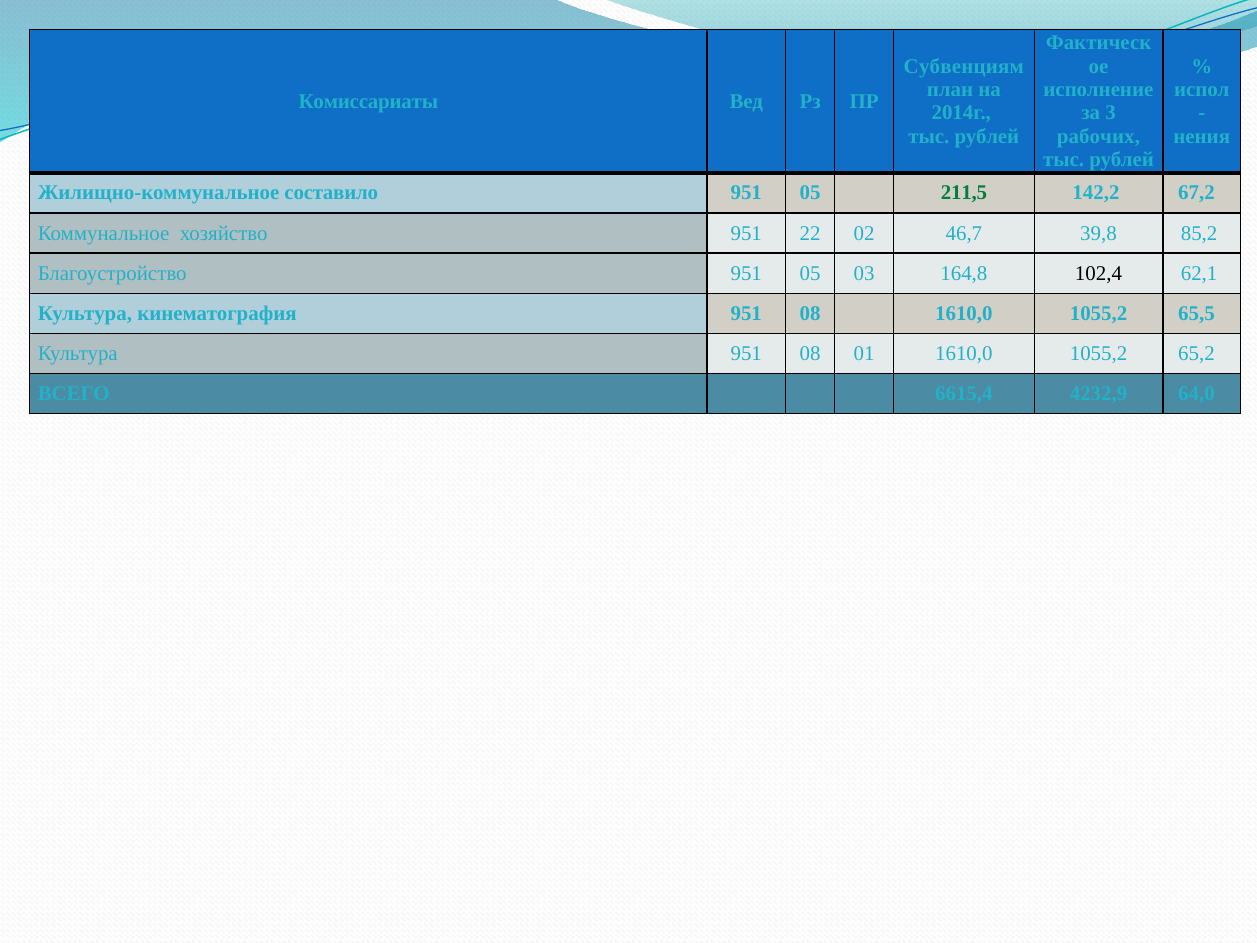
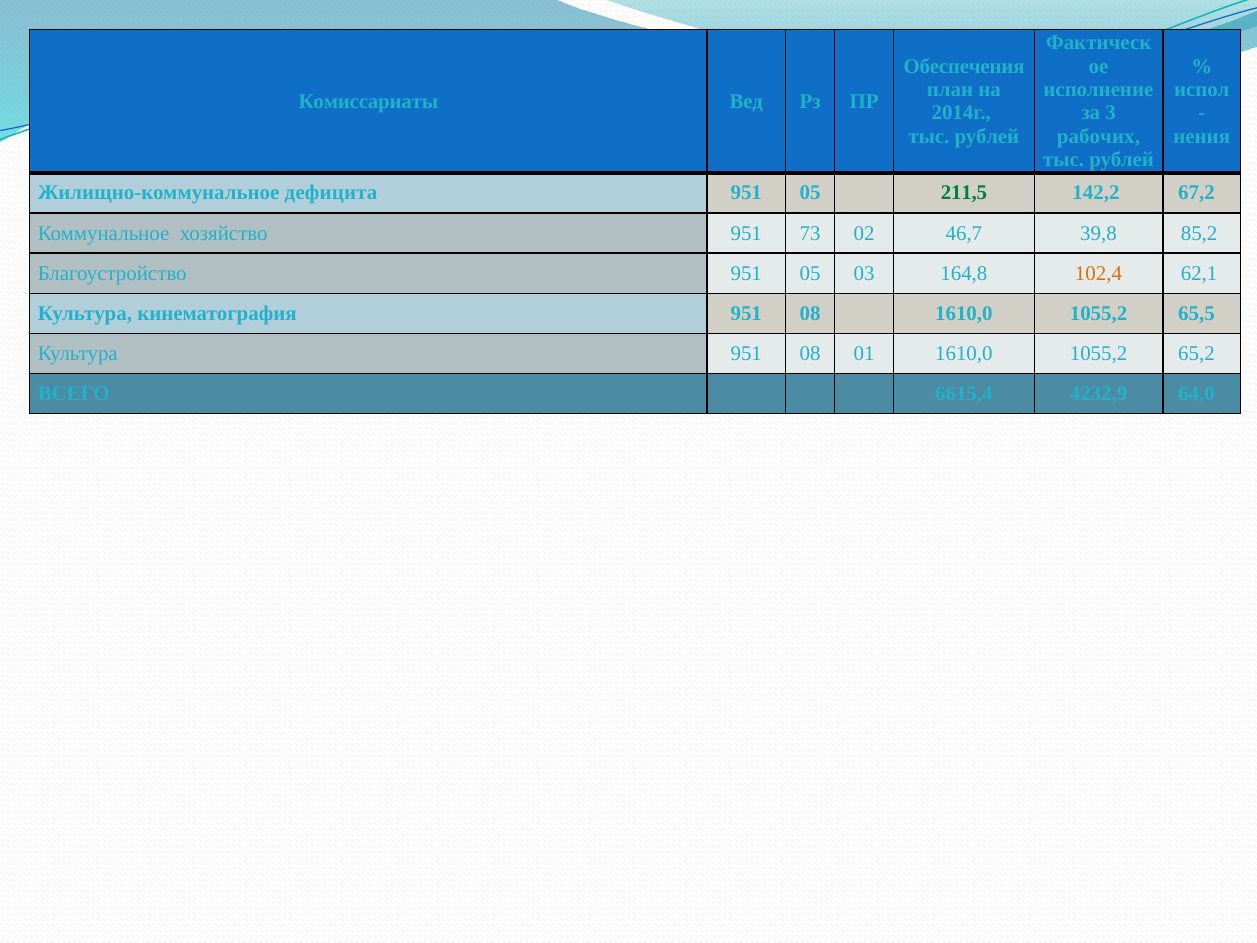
Субвенциям: Субвенциям -> Обеспечения
составило: составило -> дефицита
22: 22 -> 73
102,4 colour: black -> orange
